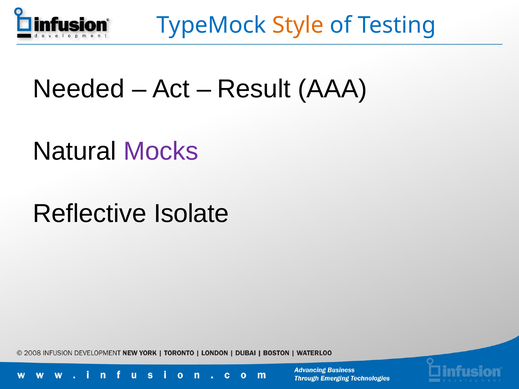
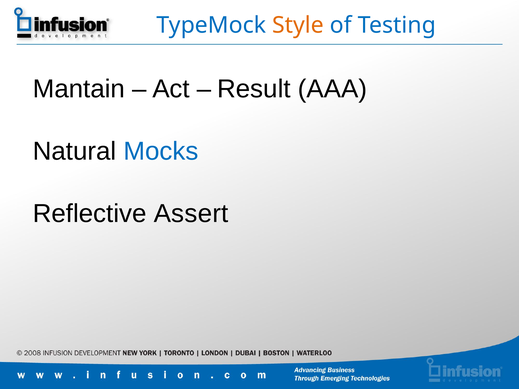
Needed: Needed -> Mantain
Mocks colour: purple -> blue
Isolate: Isolate -> Assert
